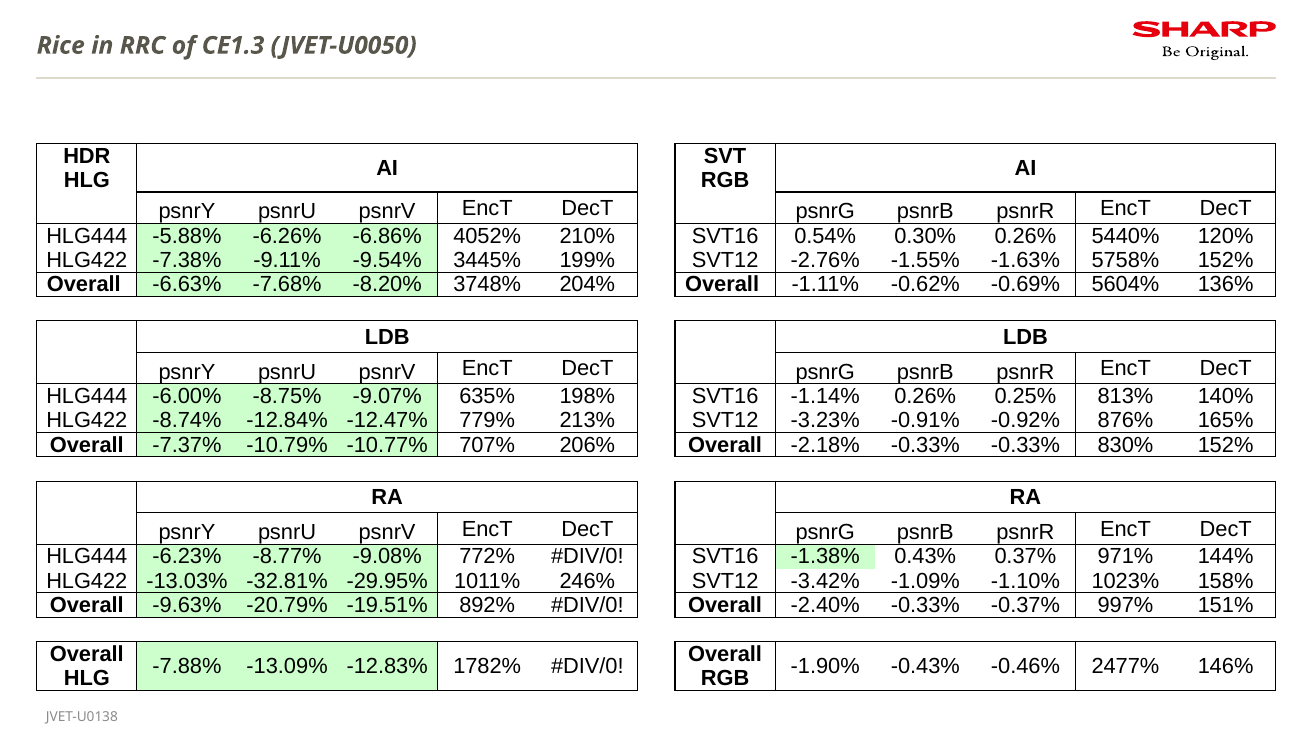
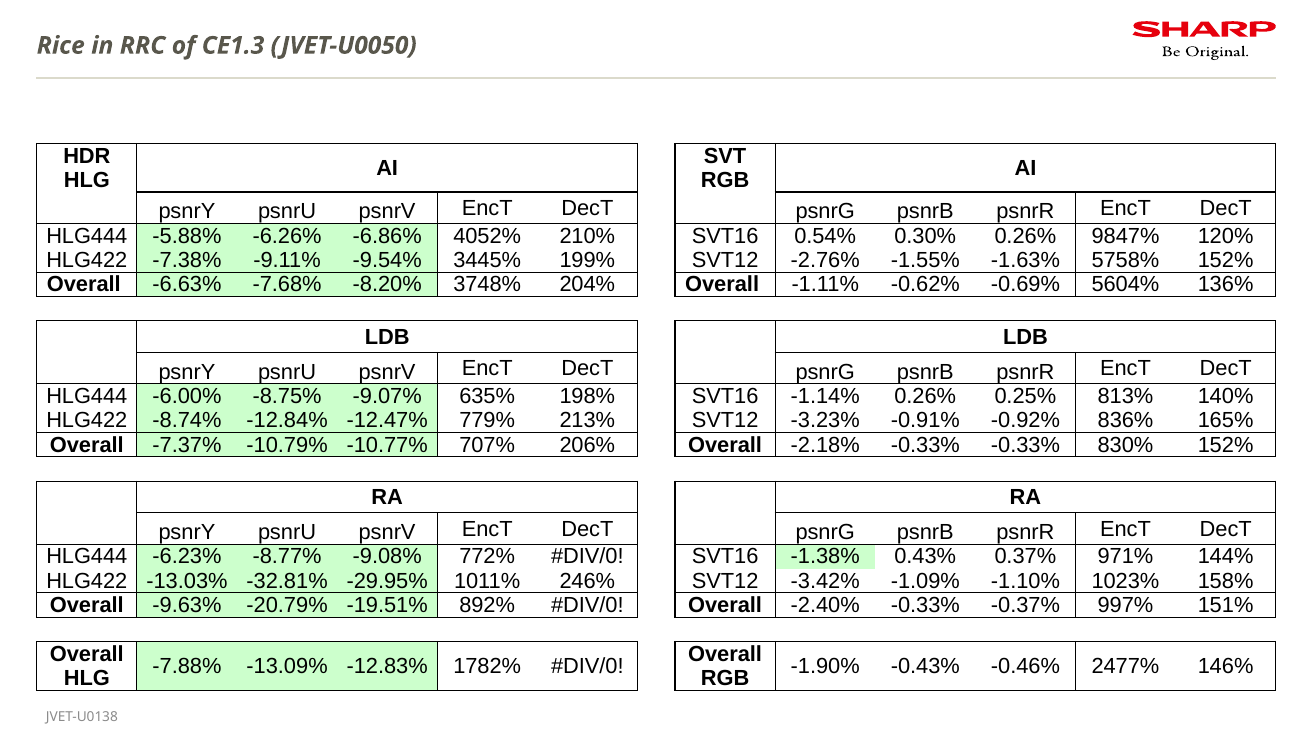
5440%: 5440% -> 9847%
876%: 876% -> 836%
